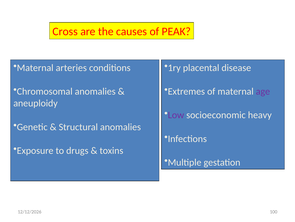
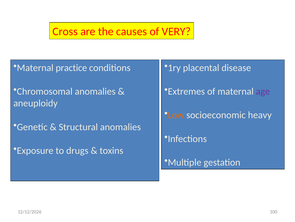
PEAK: PEAK -> VERY
arteries: arteries -> practice
Low colour: purple -> orange
